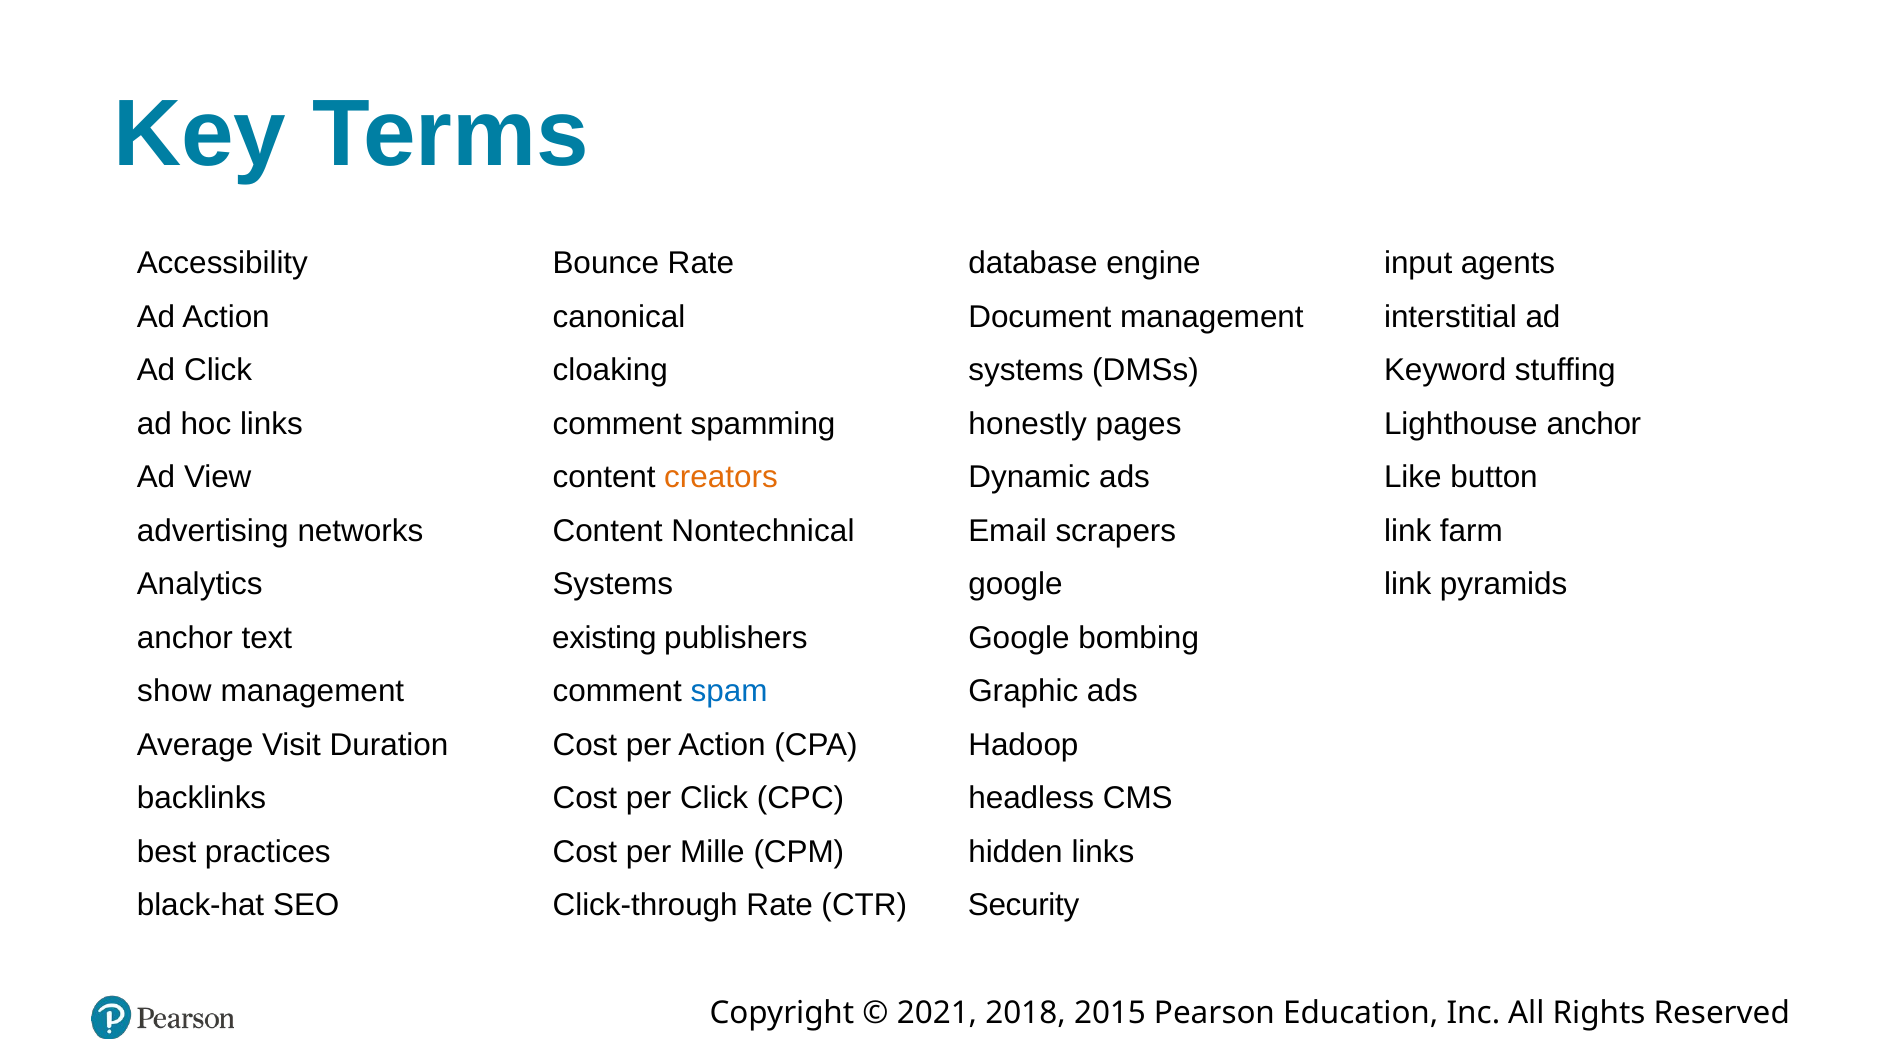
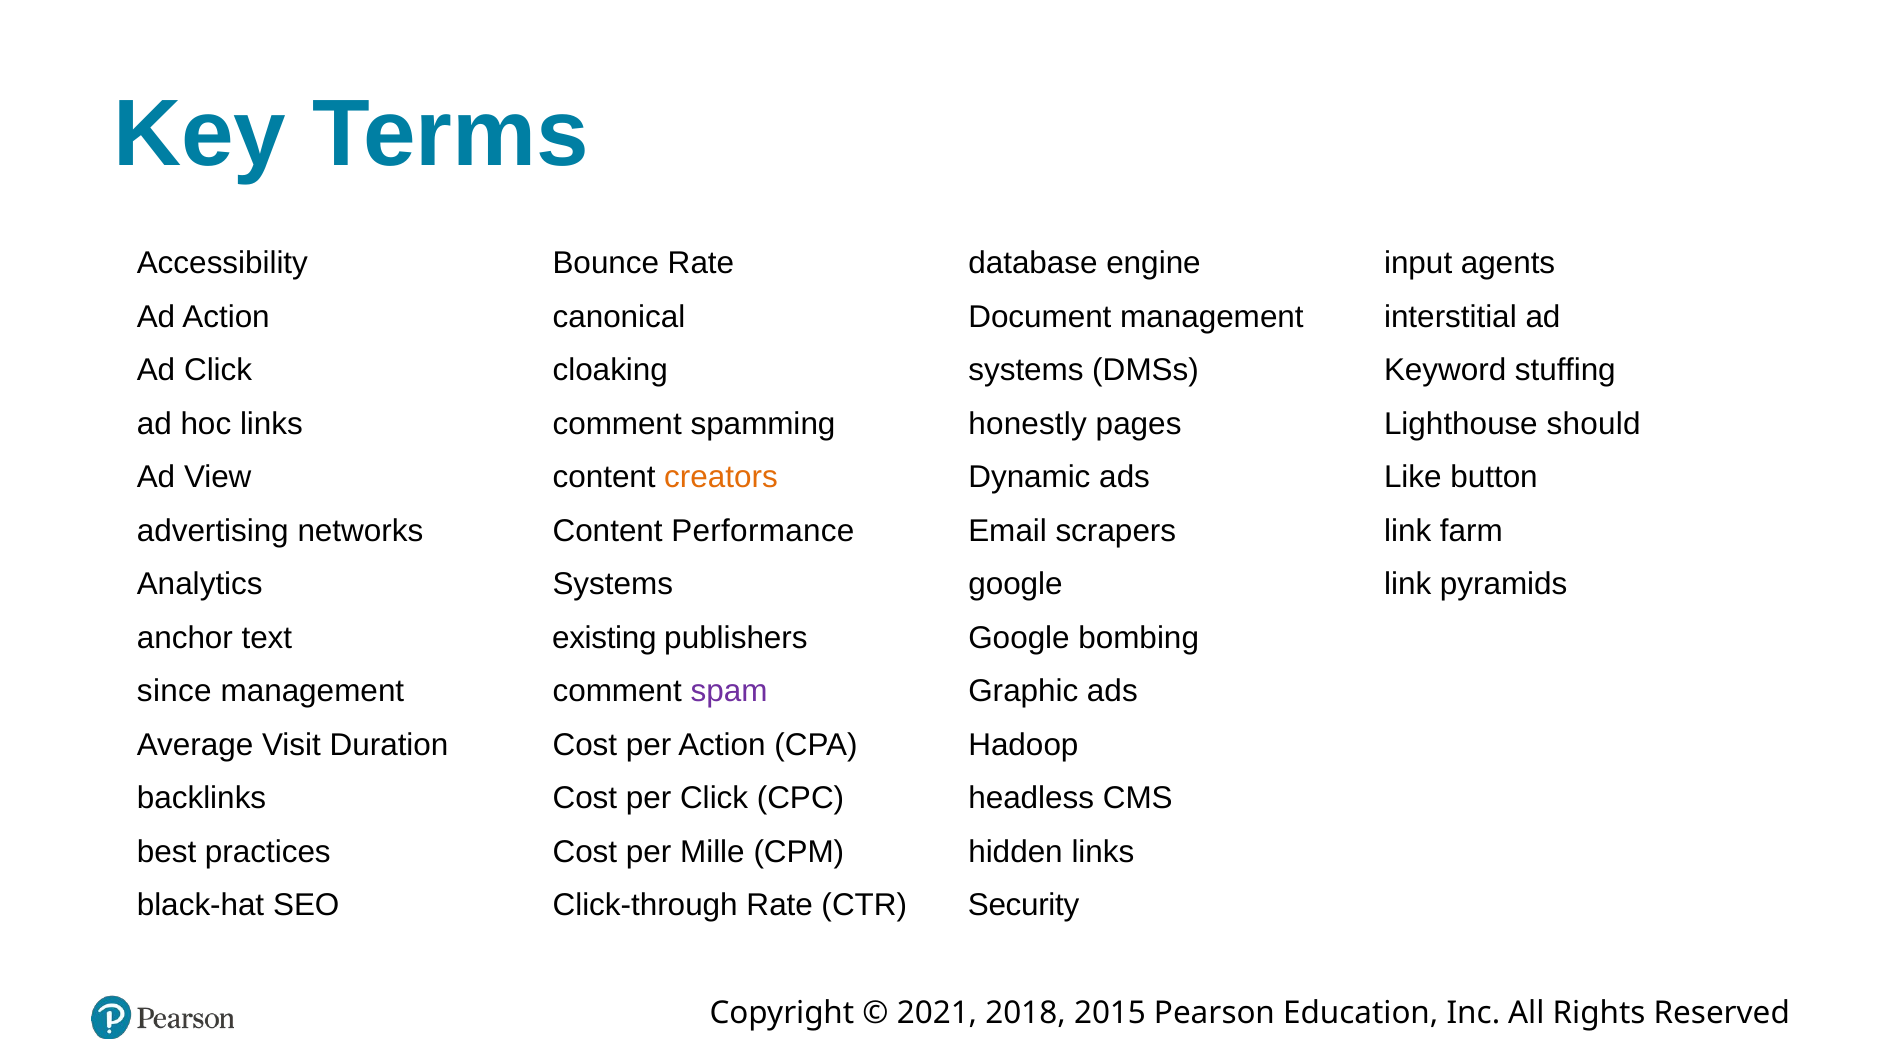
Lighthouse anchor: anchor -> should
Nontechnical: Nontechnical -> Performance
show: show -> since
spam colour: blue -> purple
